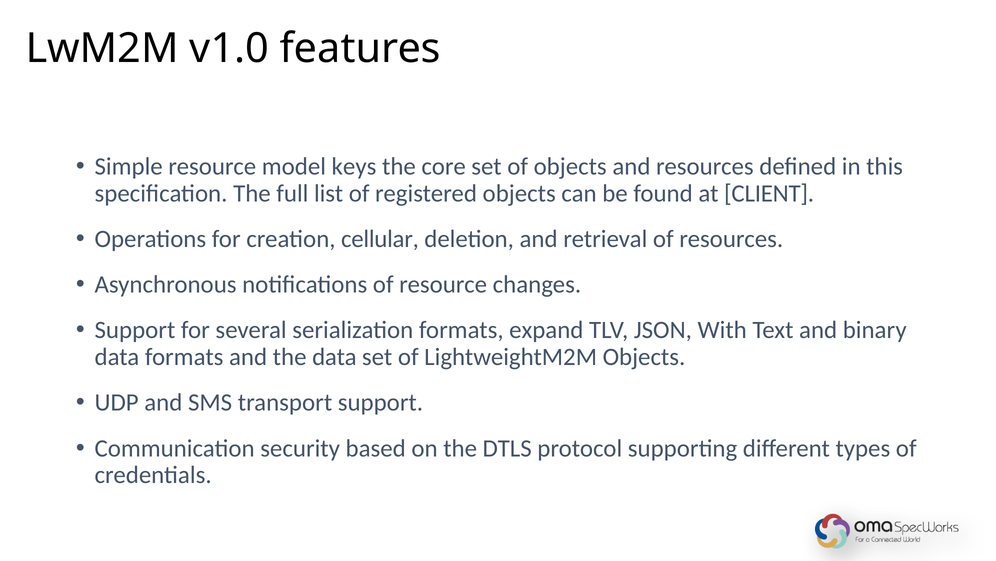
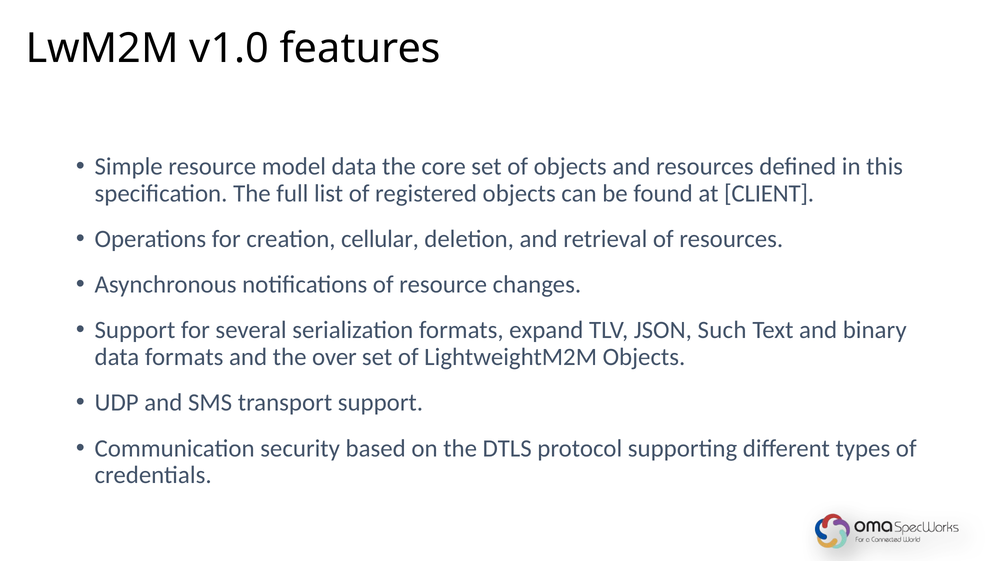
model keys: keys -> data
With: With -> Such
the data: data -> over
